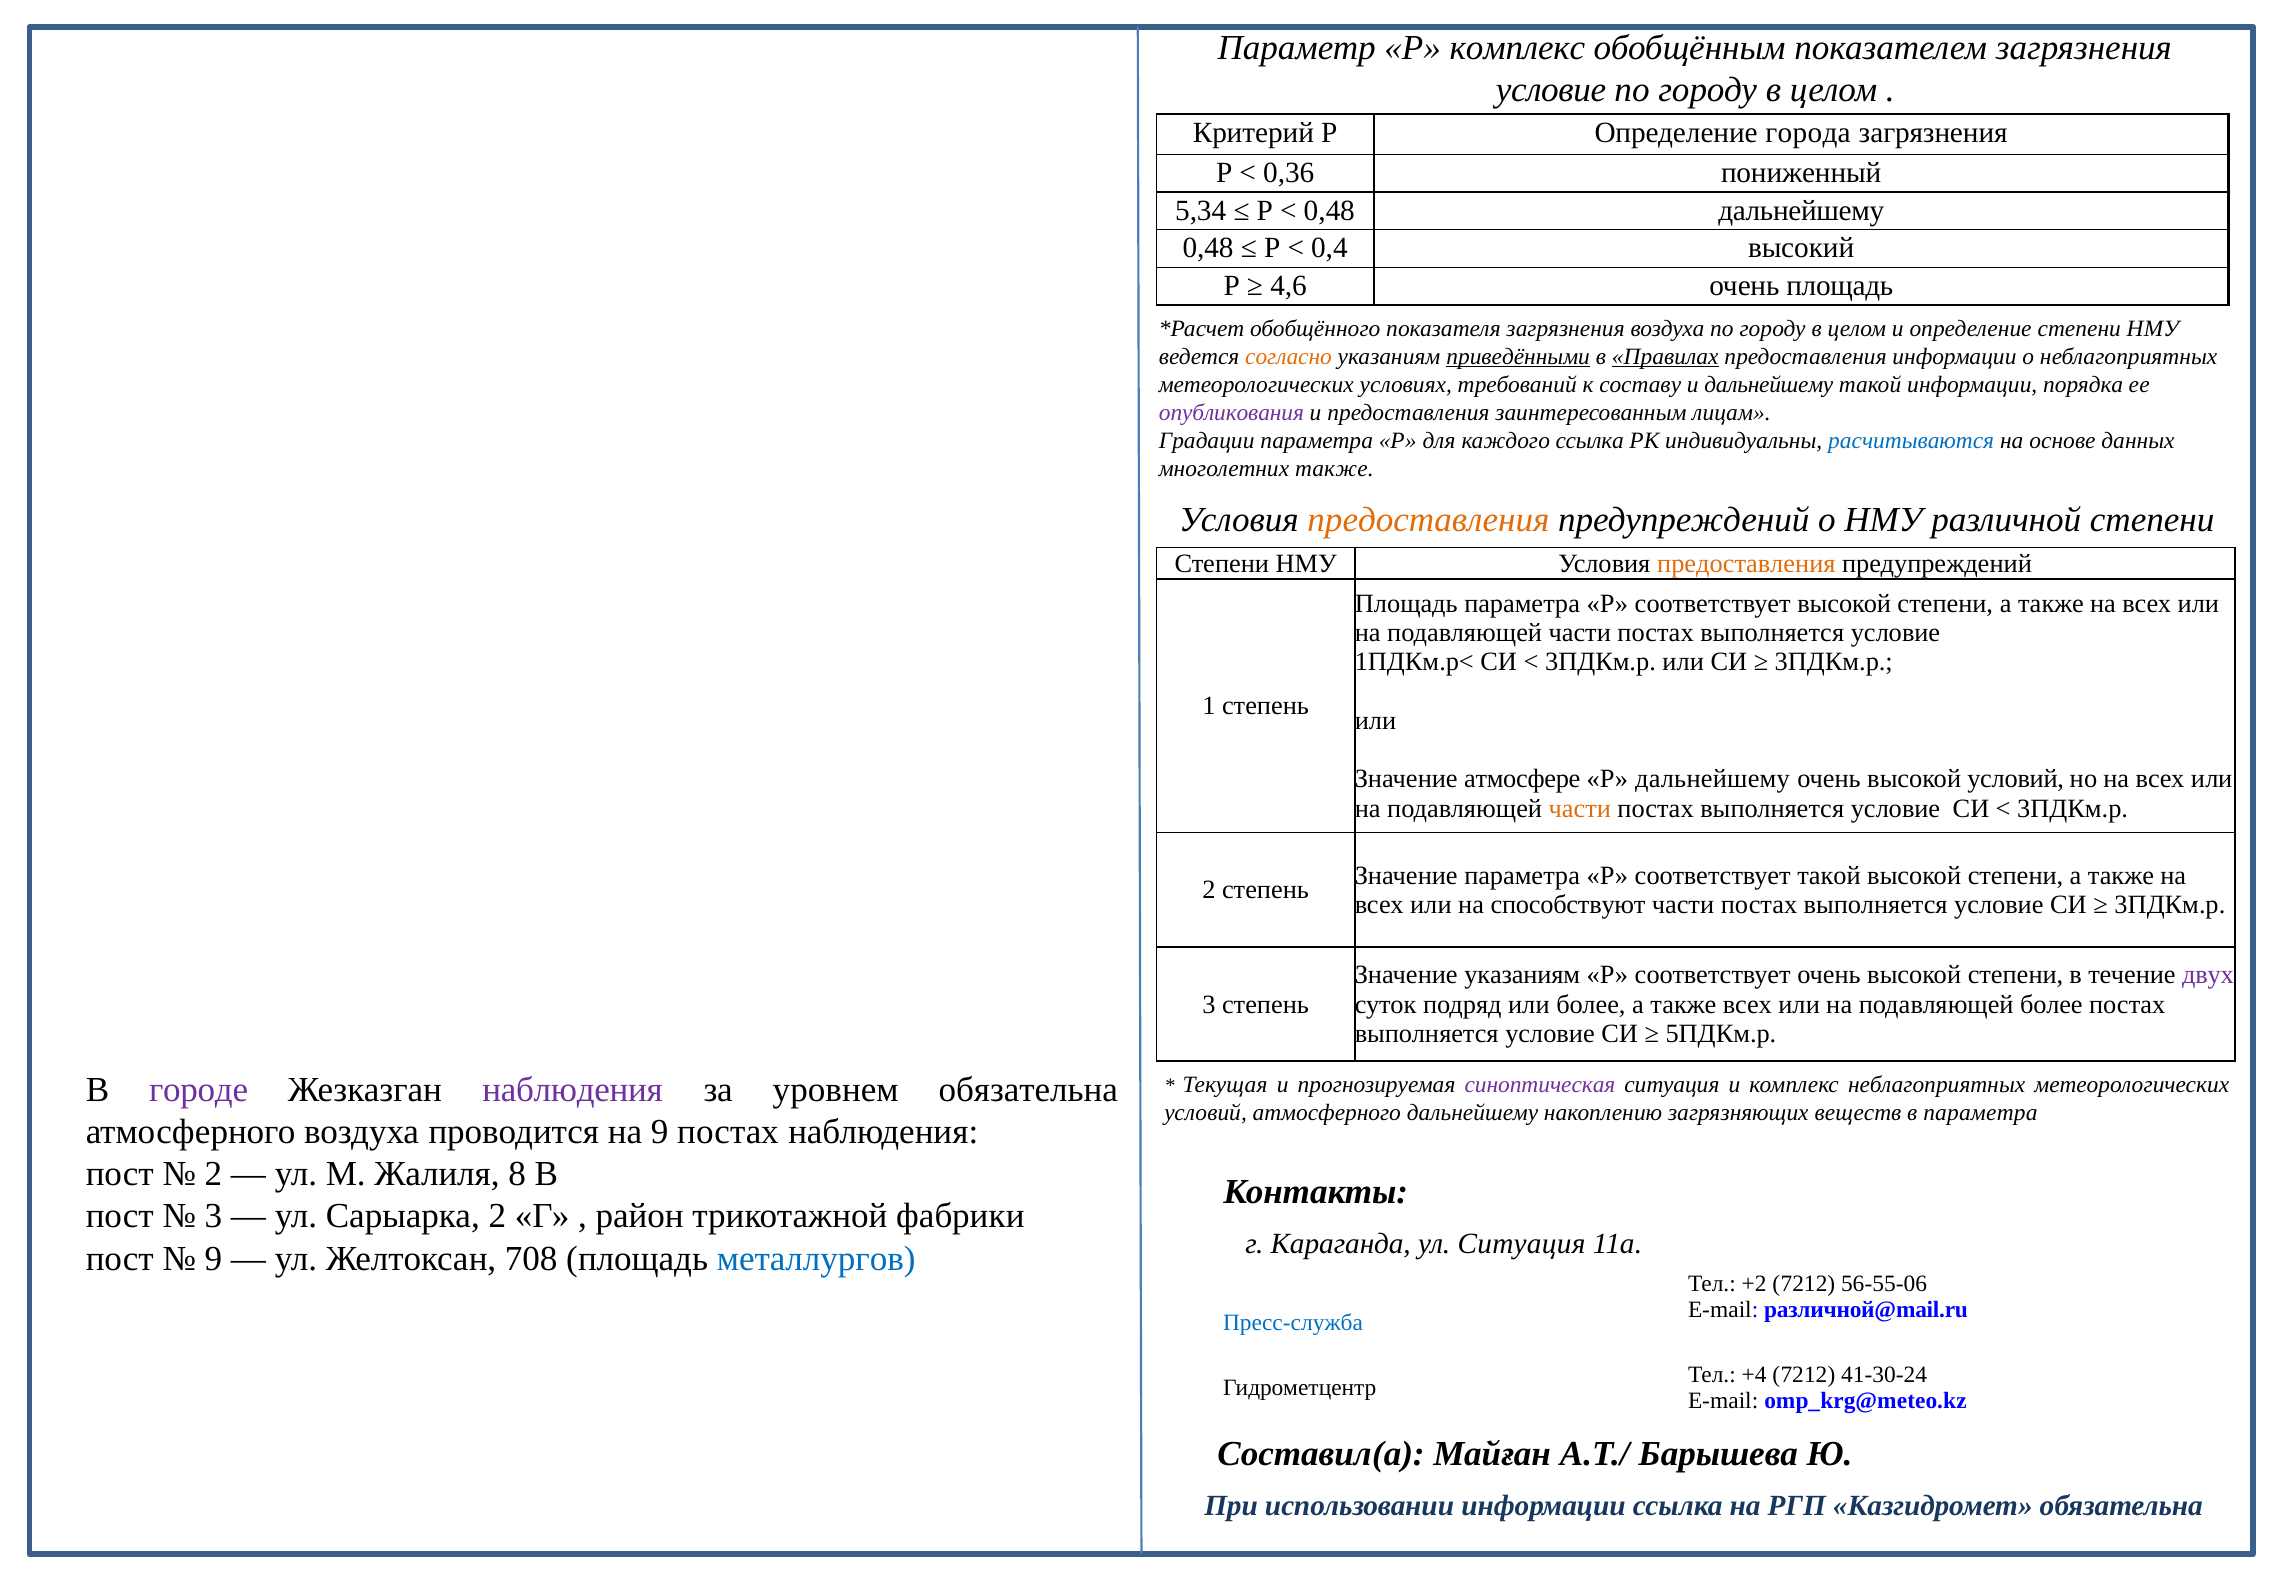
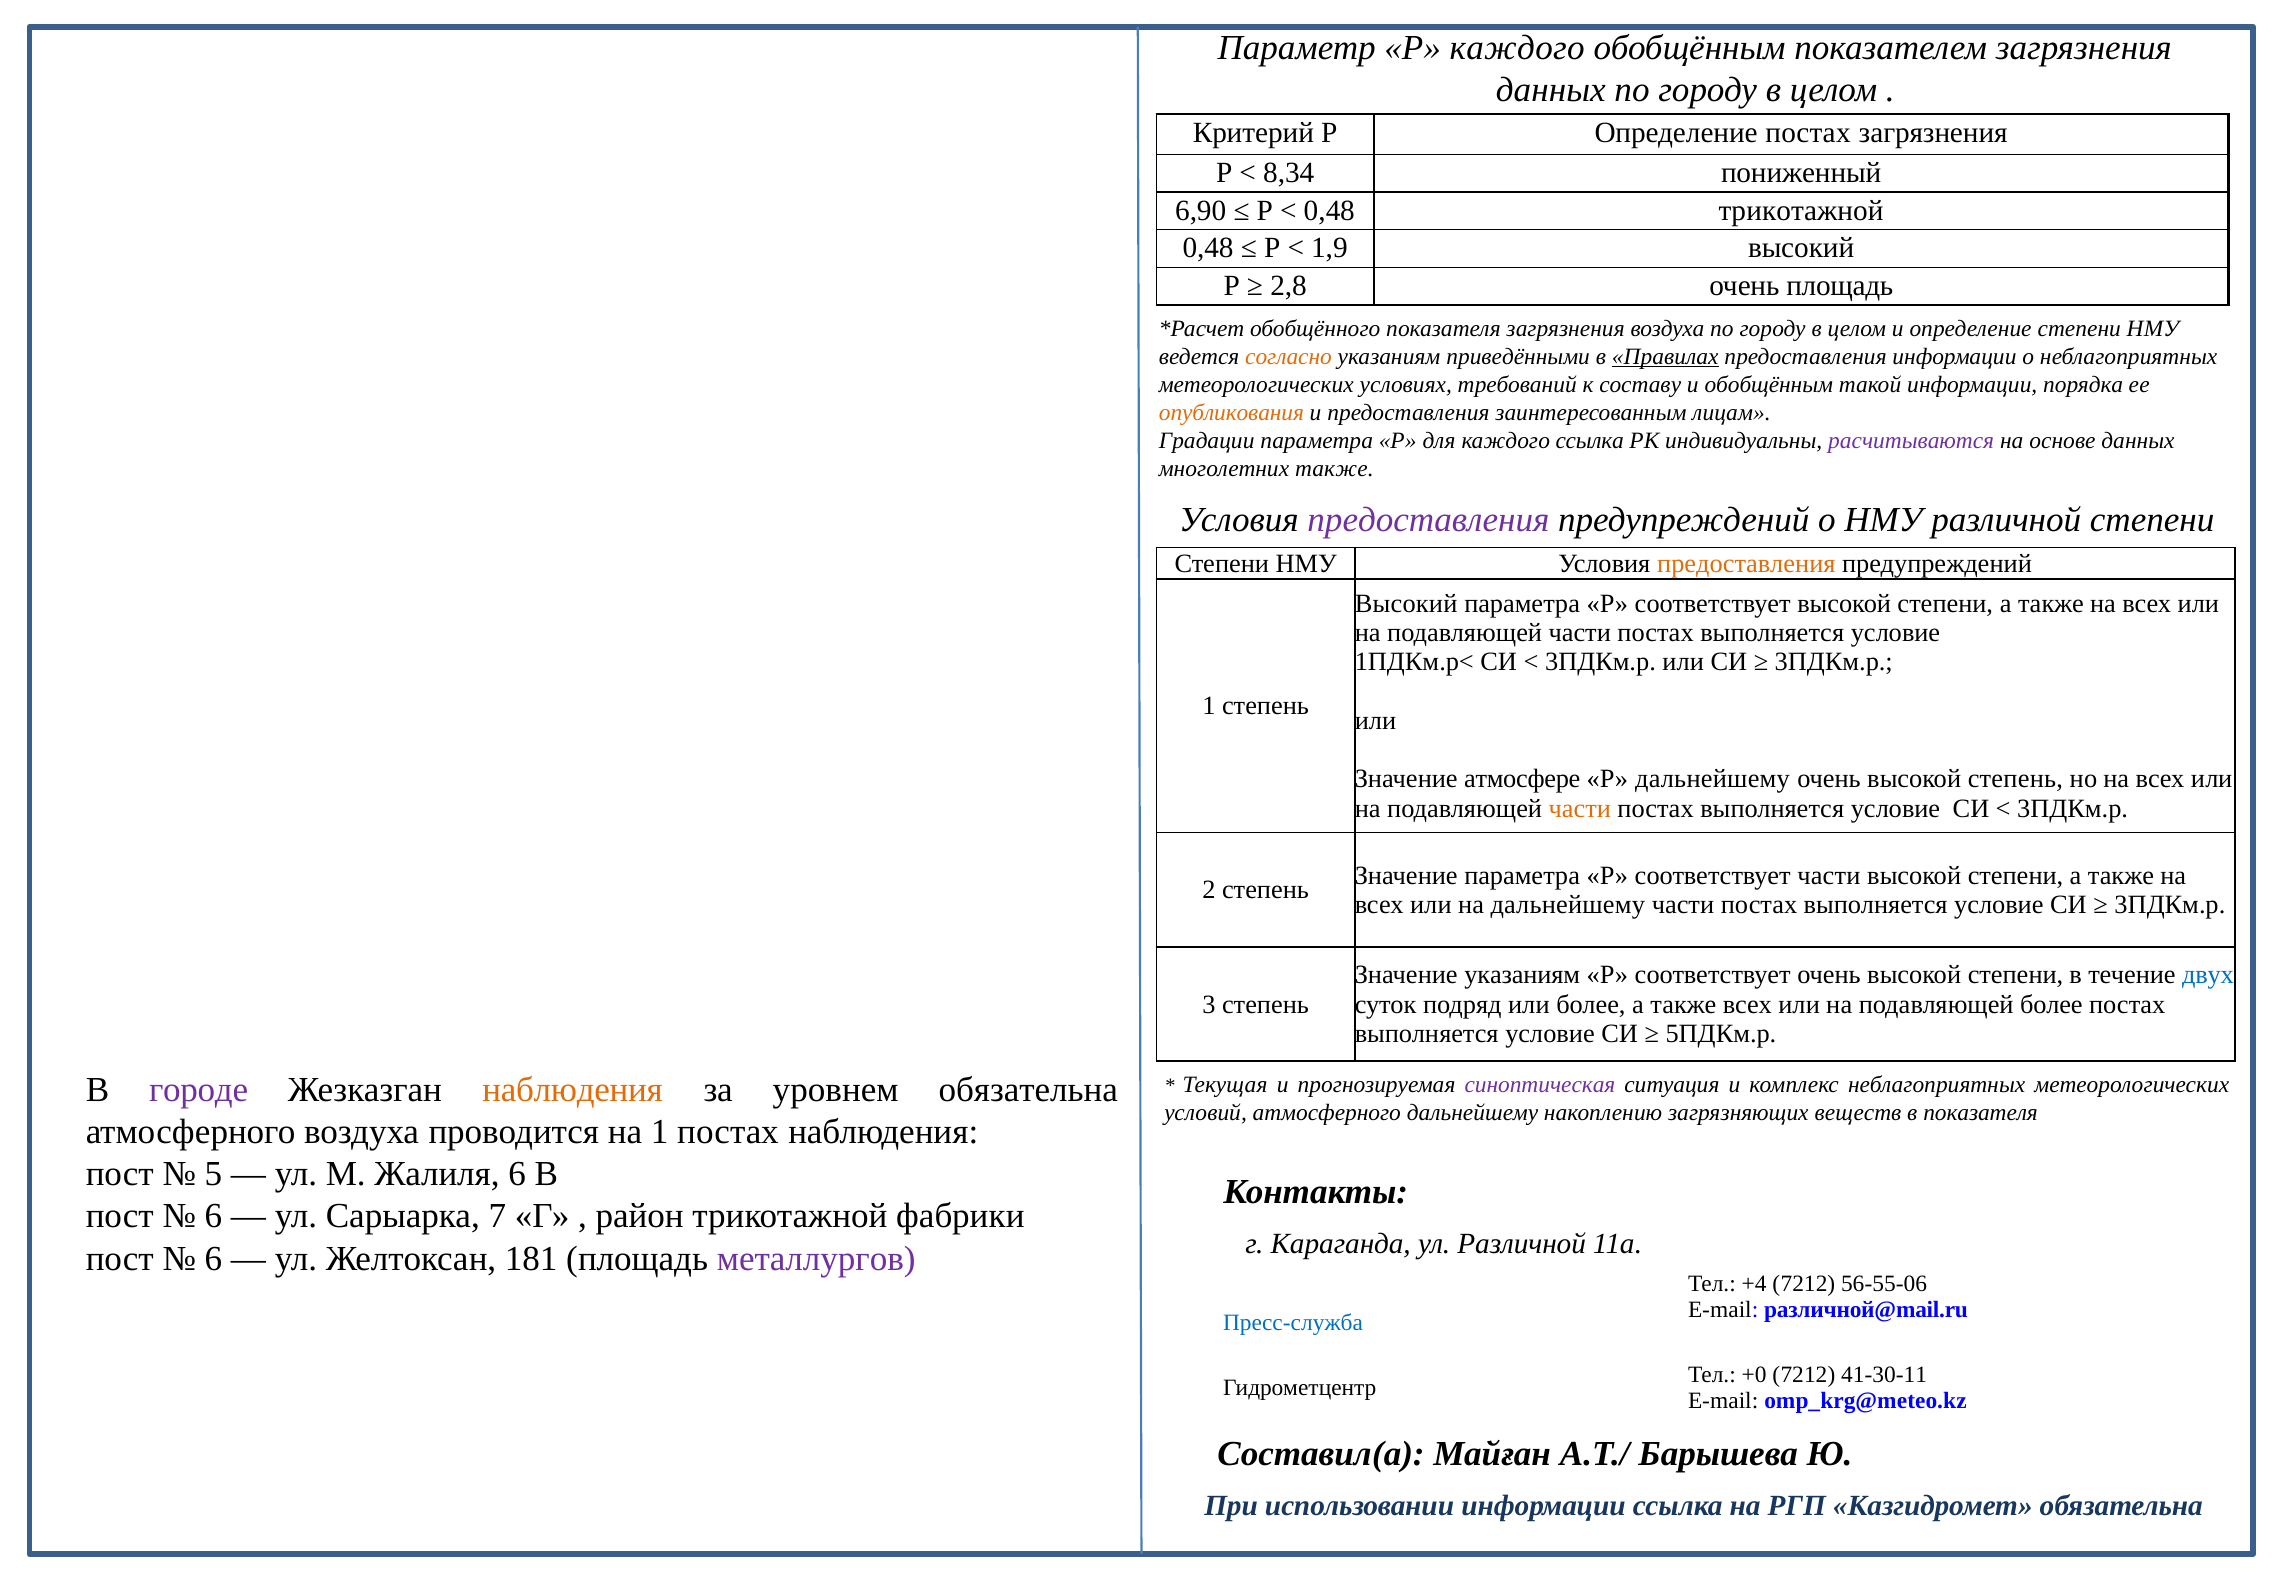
Р комплекс: комплекс -> каждого
условие at (1551, 90): условие -> данных
Определение города: города -> постах
0,36: 0,36 -> 8,34
5,34: 5,34 -> 6,90
0,48 дальнейшему: дальнейшему -> трикотажной
0,4: 0,4 -> 1,9
4,6: 4,6 -> 2,8
приведёнными underline: present -> none
и дальнейшему: дальнейшему -> обобщённым
опубликования colour: purple -> orange
расчитываются colour: blue -> purple
предоставления at (1428, 520) colour: orange -> purple
Площадь at (1406, 604): Площадь -> Высокий
высокой условий: условий -> степень
соответствует такой: такой -> части
на способствуют: способствуют -> дальнейшему
двух colour: purple -> blue
наблюдения at (572, 1090) colour: purple -> orange
в параметра: параметра -> показателя
на 9: 9 -> 1
2 at (213, 1174): 2 -> 5
Жалиля 8: 8 -> 6
3 at (213, 1216): 3 -> 6
Сарыарка 2: 2 -> 7
ул Ситуация: Ситуация -> Различной
9 at (213, 1258): 9 -> 6
708: 708 -> 181
металлургов colour: blue -> purple
+2: +2 -> +4
+4: +4 -> +0
41-30-24: 41-30-24 -> 41-30-11
